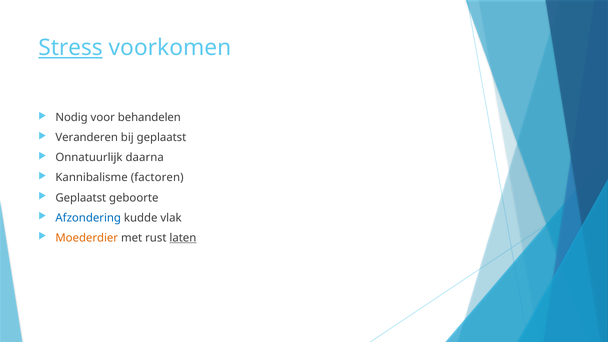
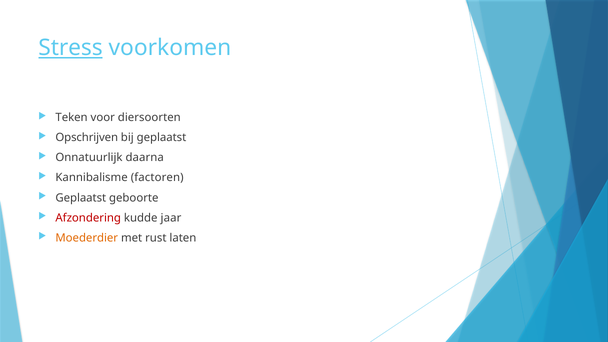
Nodig: Nodig -> Teken
behandelen: behandelen -> diersoorten
Veranderen: Veranderen -> Opschrijven
Afzondering colour: blue -> red
vlak: vlak -> jaar
laten underline: present -> none
